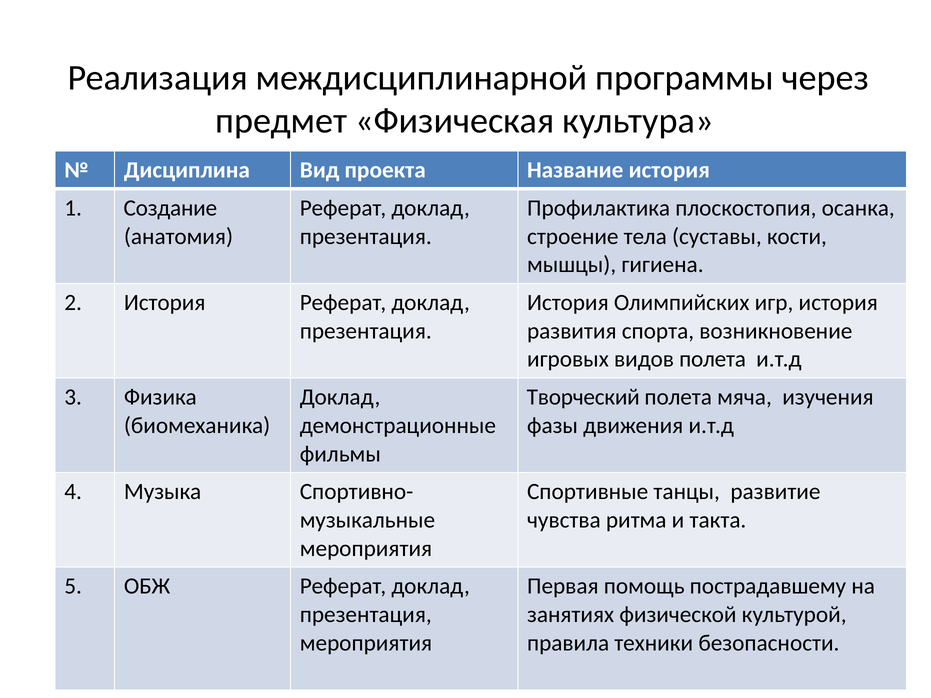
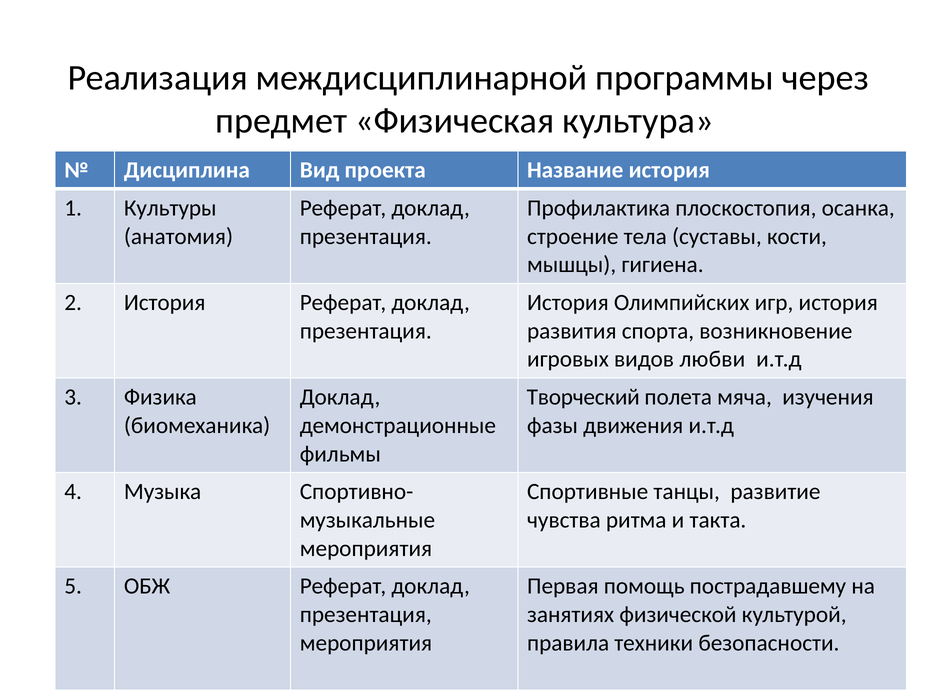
Создание: Создание -> Культуры
видов полета: полета -> любви
